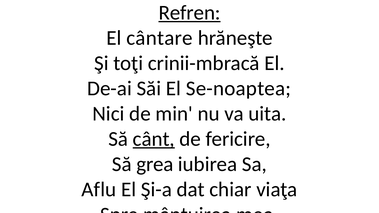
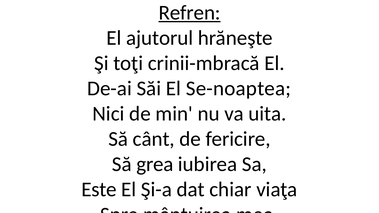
cântare: cântare -> ajutorul
cânt underline: present -> none
Aflu: Aflu -> Este
